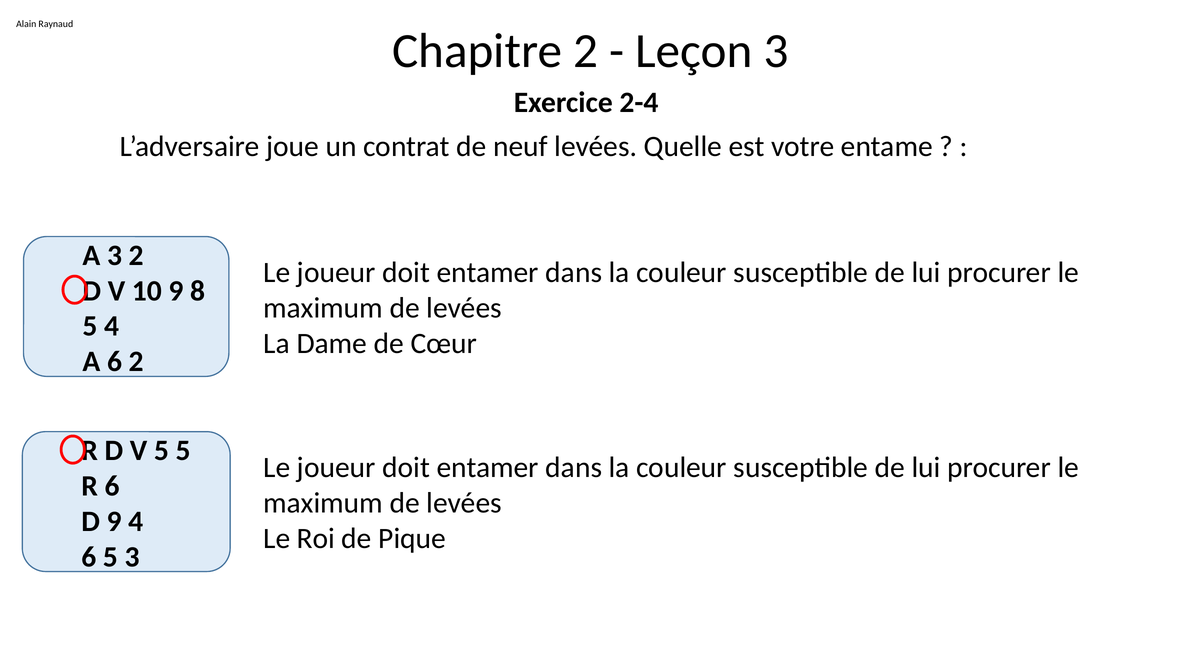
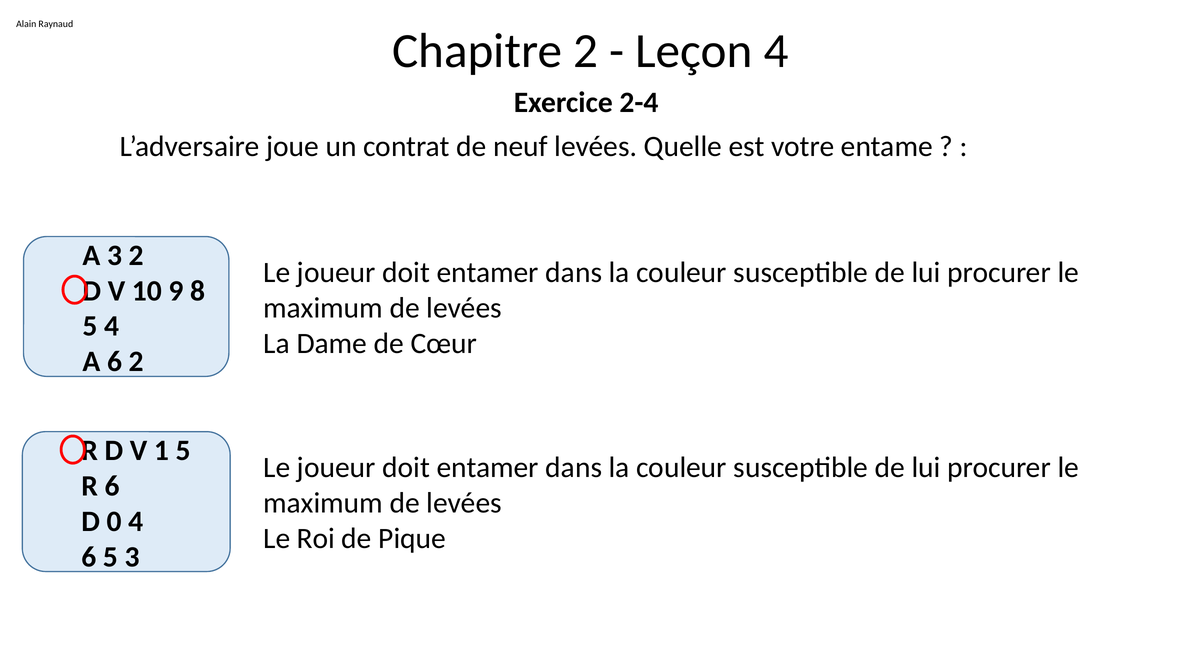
Leçon 3: 3 -> 4
V 5: 5 -> 1
9 at (114, 522): 9 -> 0
